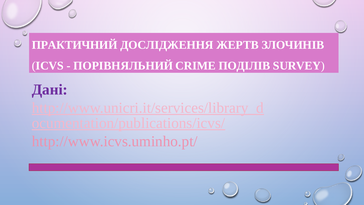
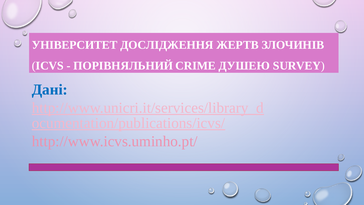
ПРАКТИЧНИЙ: ПРАКТИЧНИЙ -> УНІВЕРСИТЕТ
ПОДІЛІВ: ПОДІЛІВ -> ДУШЕЮ
Дані colour: purple -> blue
